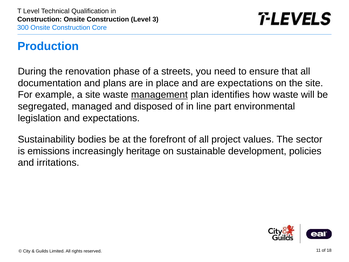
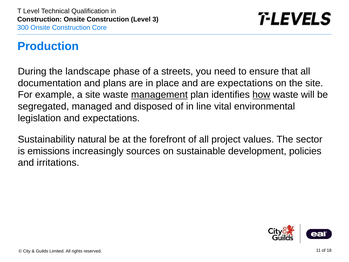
renovation: renovation -> landscape
how underline: none -> present
part: part -> vital
bodies: bodies -> natural
heritage: heritage -> sources
